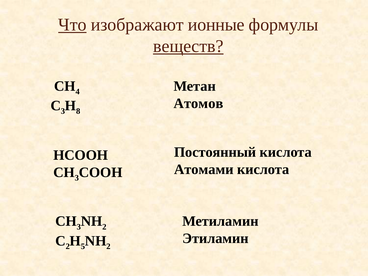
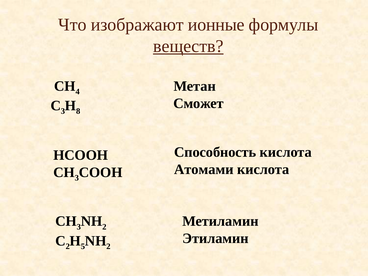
Что underline: present -> none
Атомов: Атомов -> Сможет
Постоянный: Постоянный -> Способность
